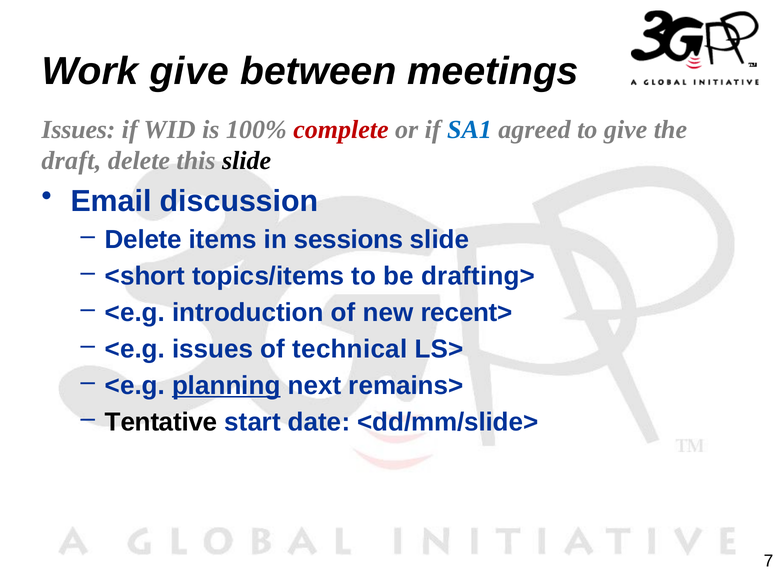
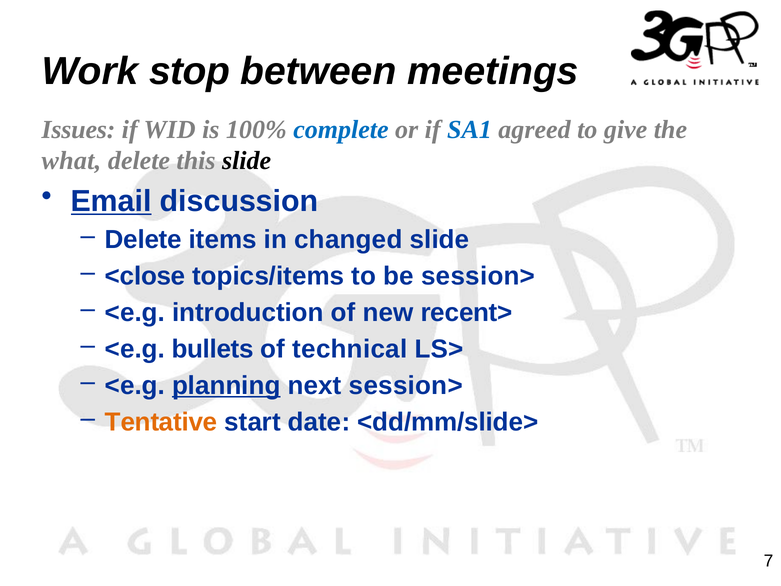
Work give: give -> stop
complete colour: red -> blue
draft: draft -> what
Email underline: none -> present
sessions: sessions -> changed
<short: <short -> <close
be drafting>: drafting> -> session>
<e.g issues: issues -> bullets
next remains>: remains> -> session>
Tentative colour: black -> orange
